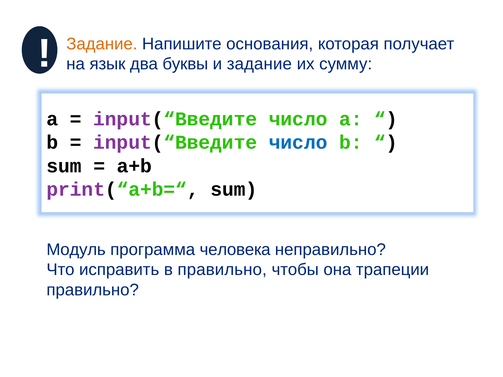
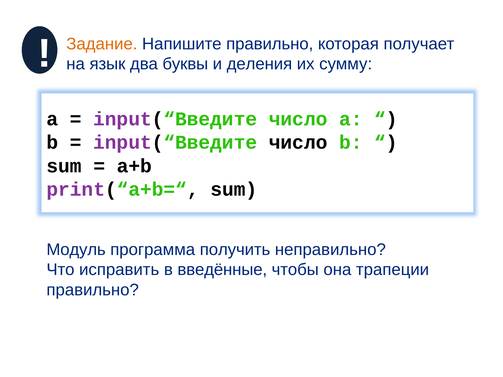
Напишите основания: основания -> правильно
и задание: задание -> деления
число at (298, 143) colour: blue -> black
человека: человека -> получить
в правильно: правильно -> введённые
